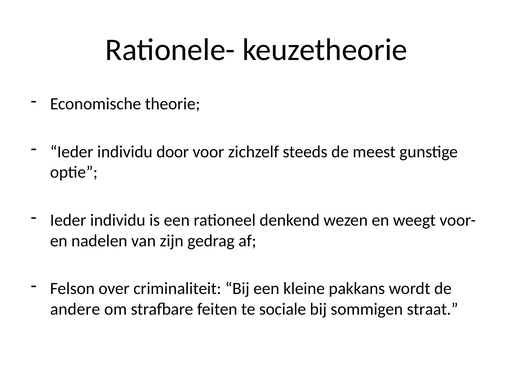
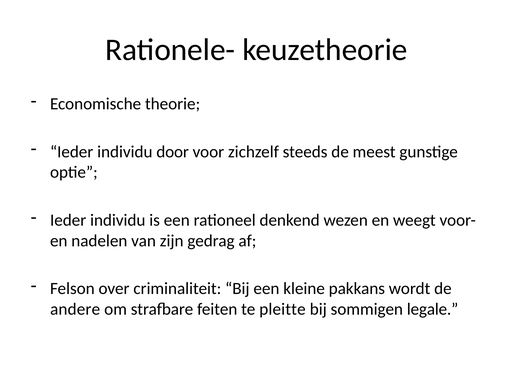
sociale: sociale -> pleitte
straat: straat -> legale
